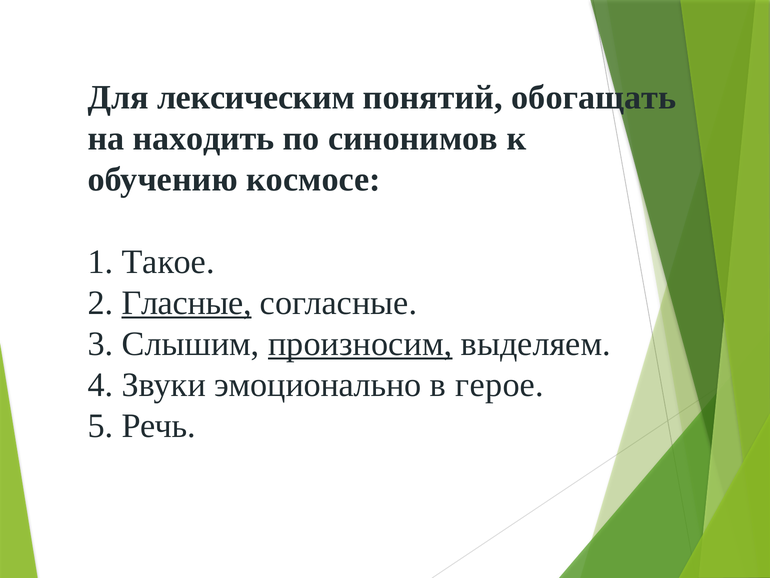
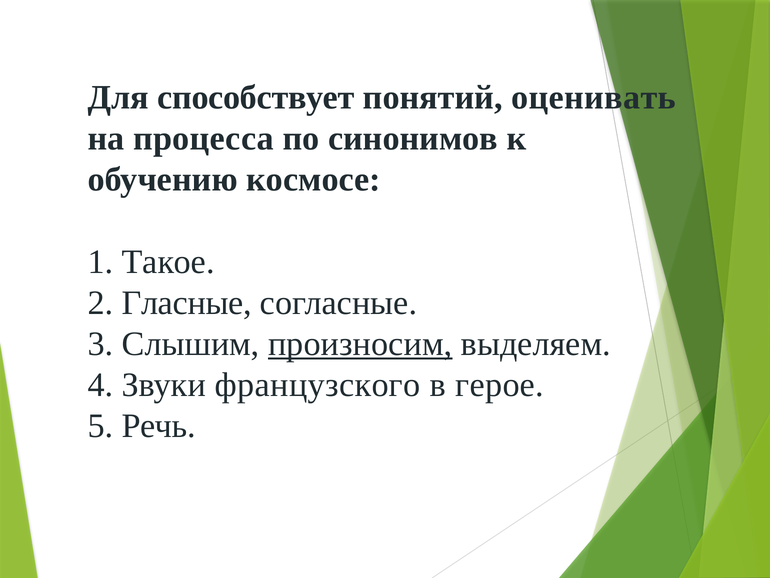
лексическим: лексическим -> способствует
обогащать: обогащать -> оценивать
находить: находить -> процесса
Гласные underline: present -> none
эмоционально: эмоционально -> французского
